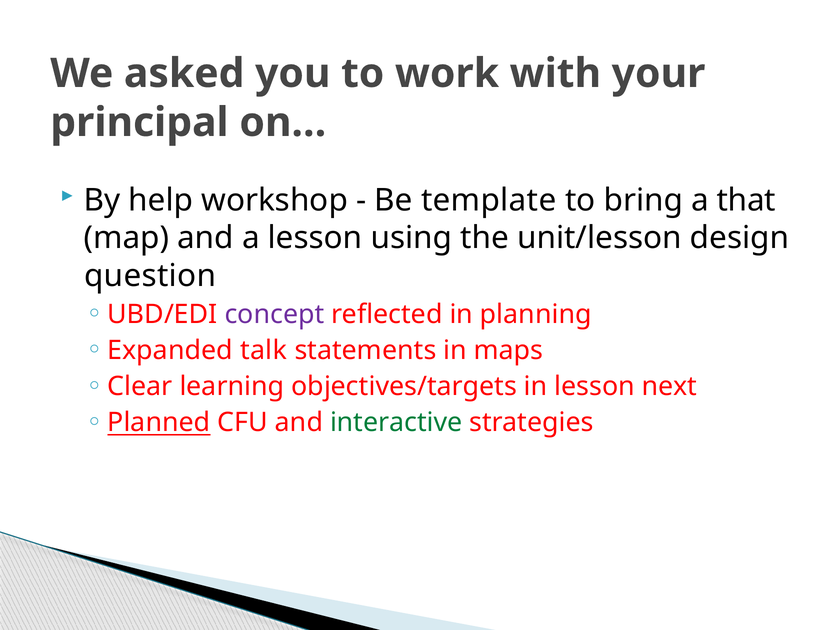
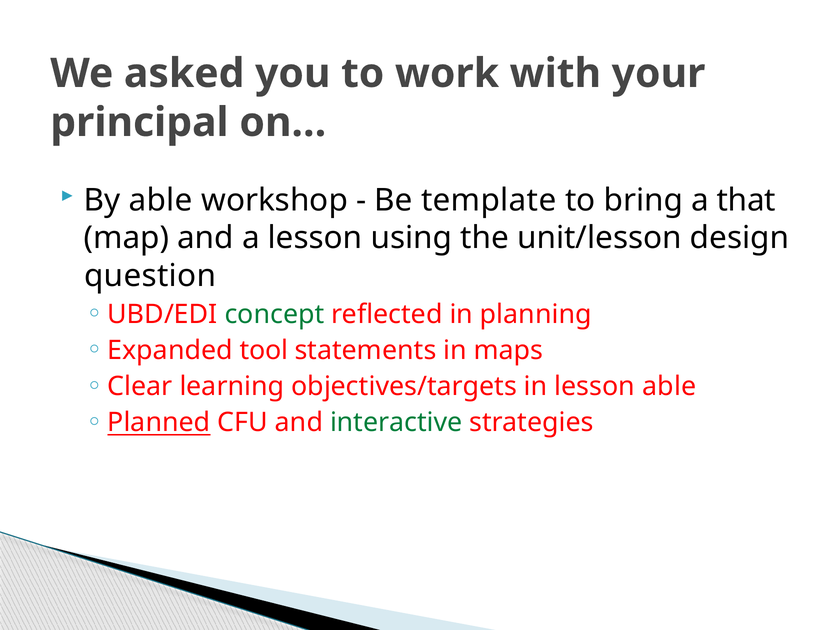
By help: help -> able
concept colour: purple -> green
talk: talk -> tool
lesson next: next -> able
